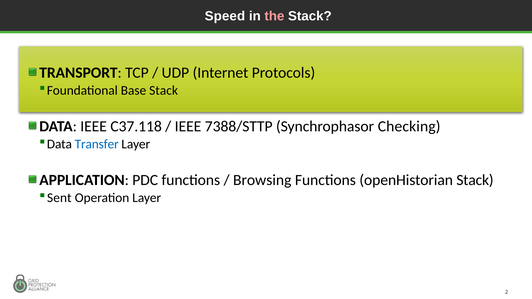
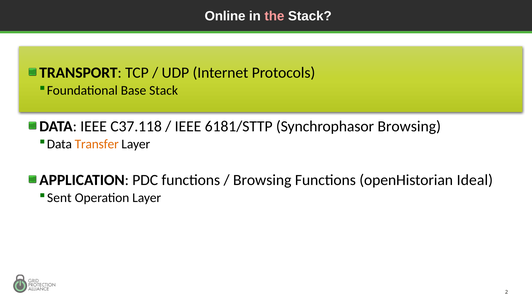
Speed: Speed -> Online
7388/STTP: 7388/STTP -> 6181/STTP
Synchrophasor Checking: Checking -> Browsing
Transfer colour: blue -> orange
openHistorian Stack: Stack -> Ideal
